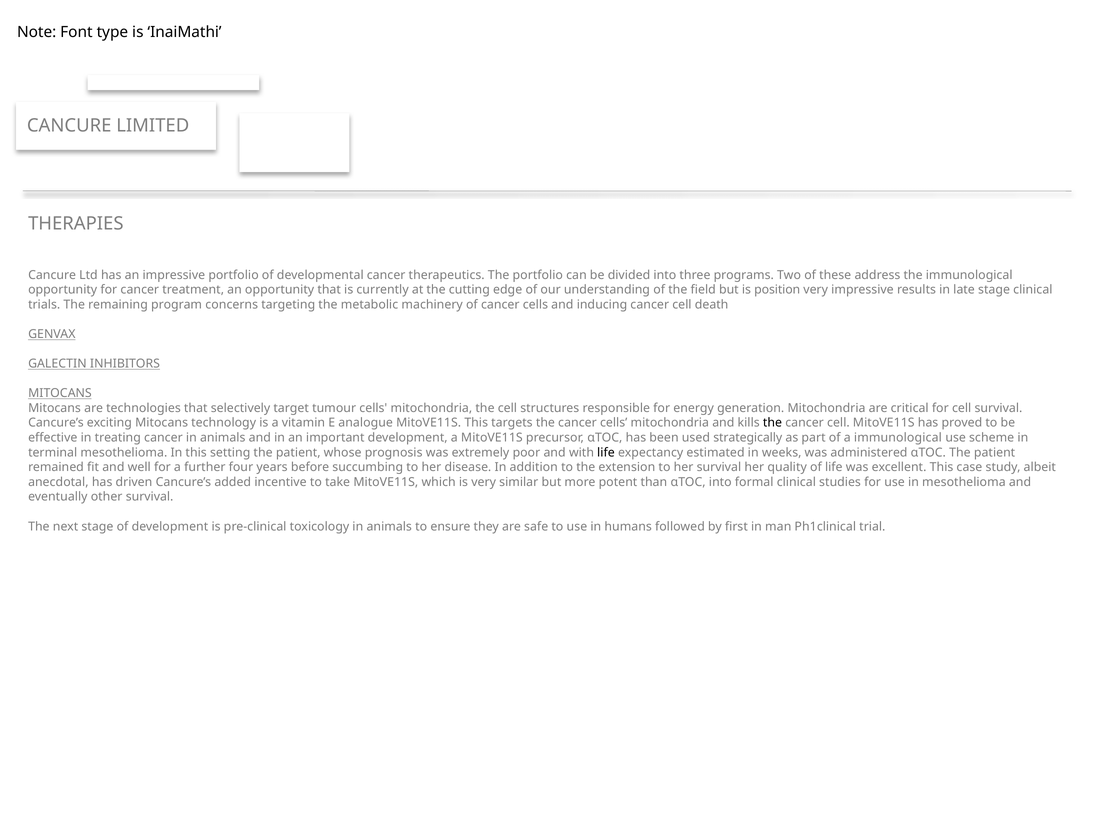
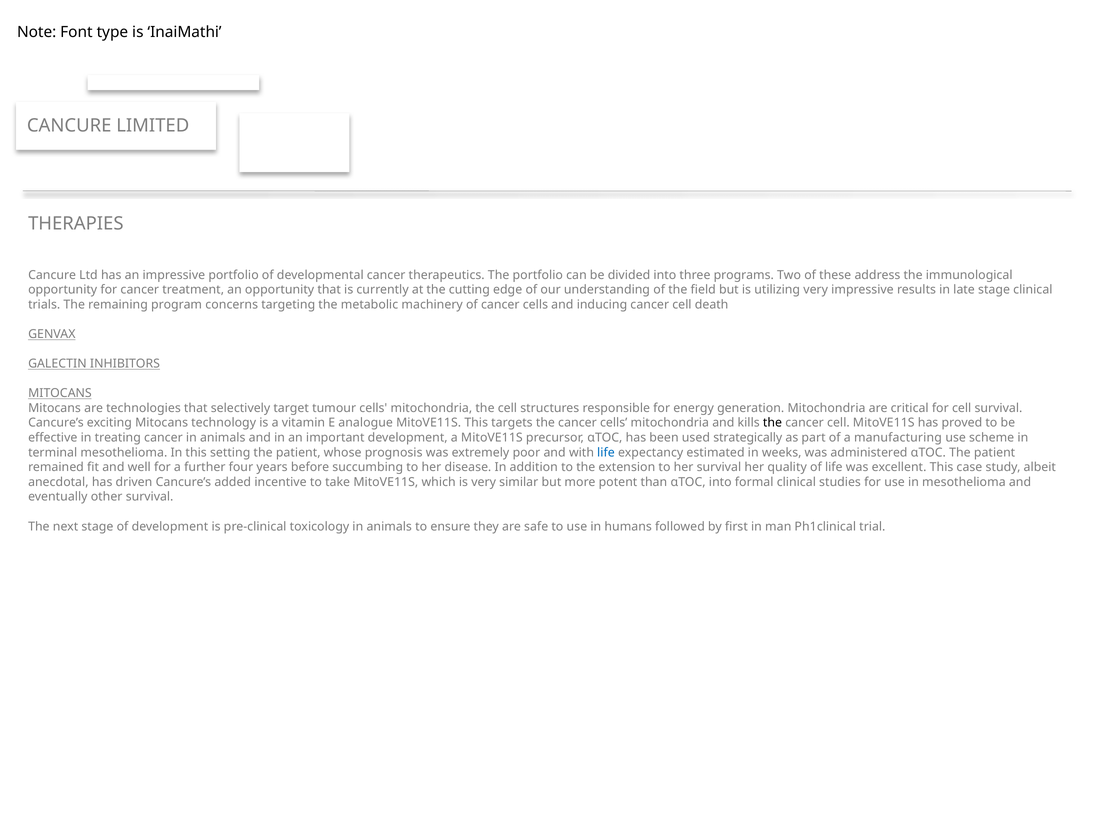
position: position -> utilizing
a immunological: immunological -> manufacturing
life at (606, 452) colour: black -> blue
